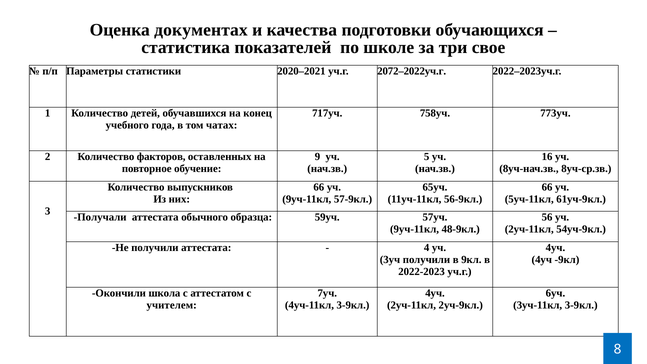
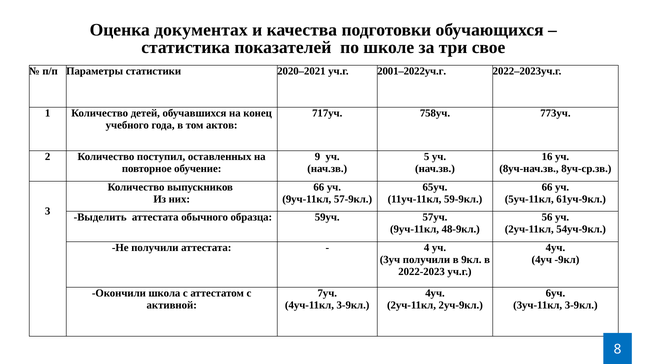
2072–2022уч.г: 2072–2022уч.г -> 2001–2022уч.г
чатах: чатах -> актов
факторов: факторов -> поступил
56-9кл: 56-9кл -> 59-9кл
Получали: Получали -> Выделить
учителем: учителем -> активной
